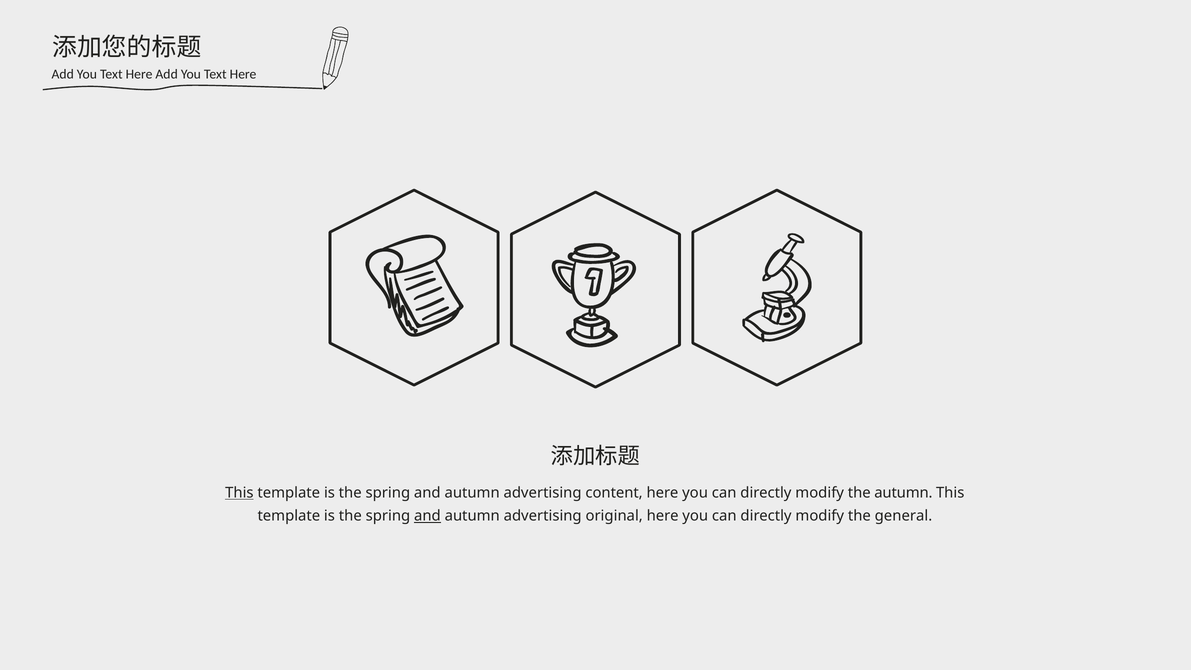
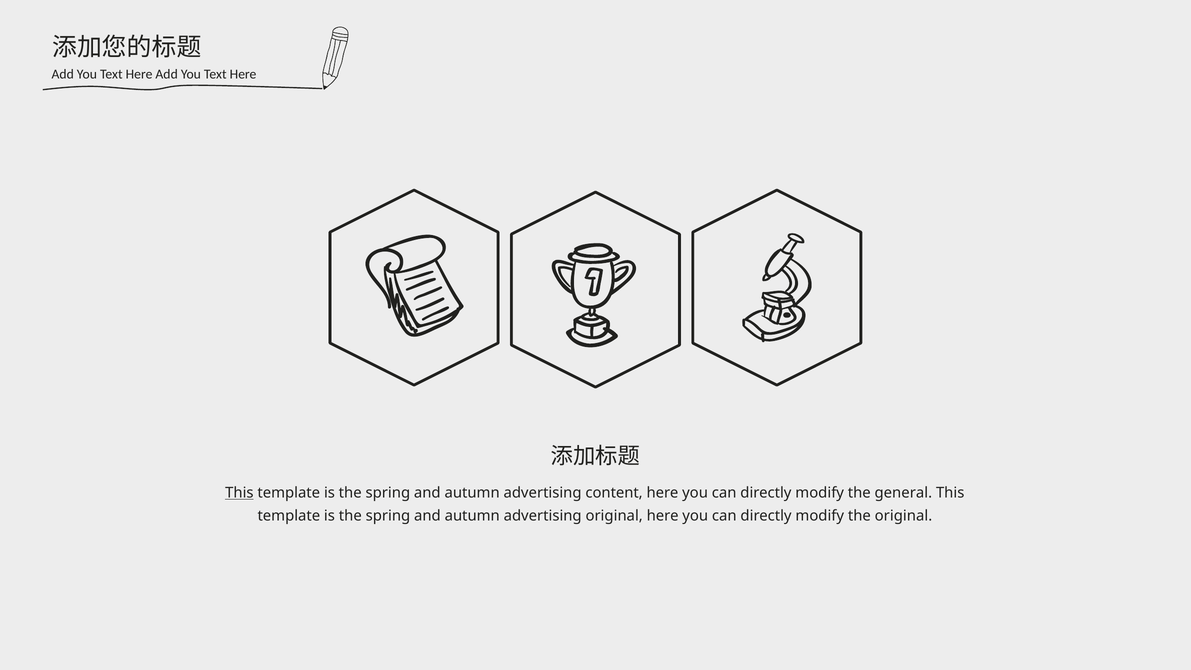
the autumn: autumn -> general
and at (427, 516) underline: present -> none
the general: general -> original
